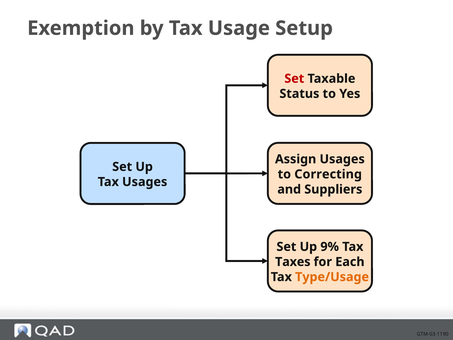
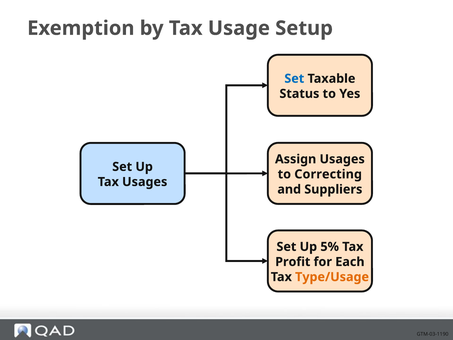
Set at (294, 79) colour: red -> blue
9%: 9% -> 5%
Taxes: Taxes -> Profit
